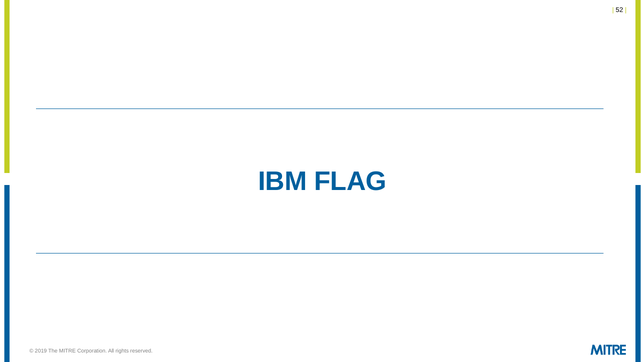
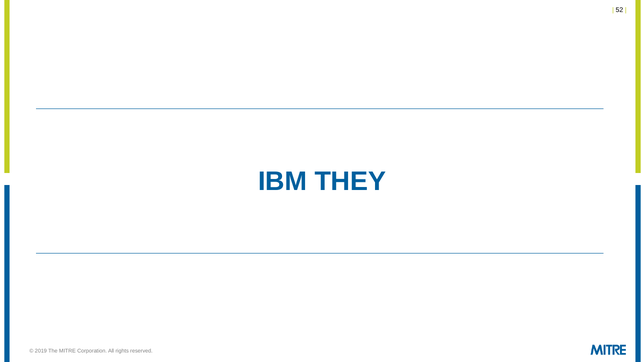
FLAG: FLAG -> THEY
